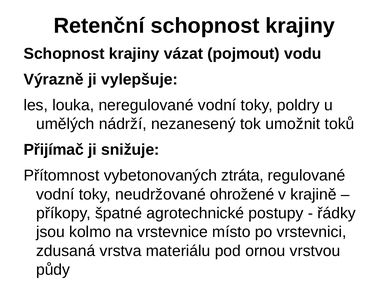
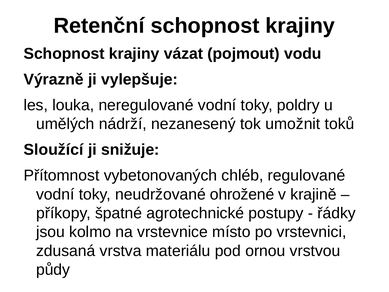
Přijímač: Přijímač -> Sloužící
ztráta: ztráta -> chléb
